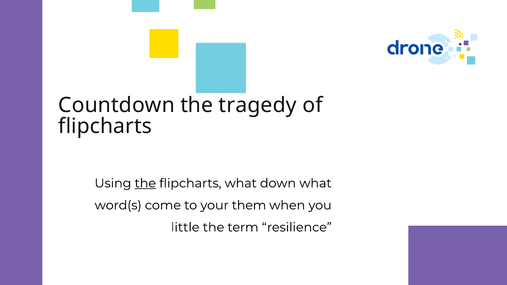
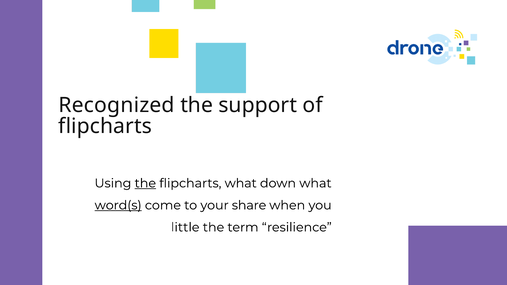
Countdown: Countdown -> Recognized
tragedy: tragedy -> support
word(s underline: none -> present
them: them -> share
